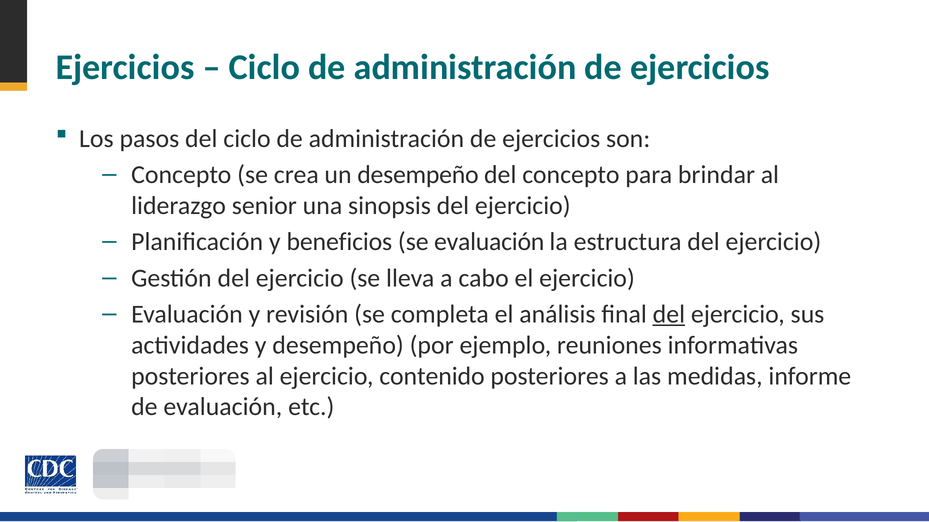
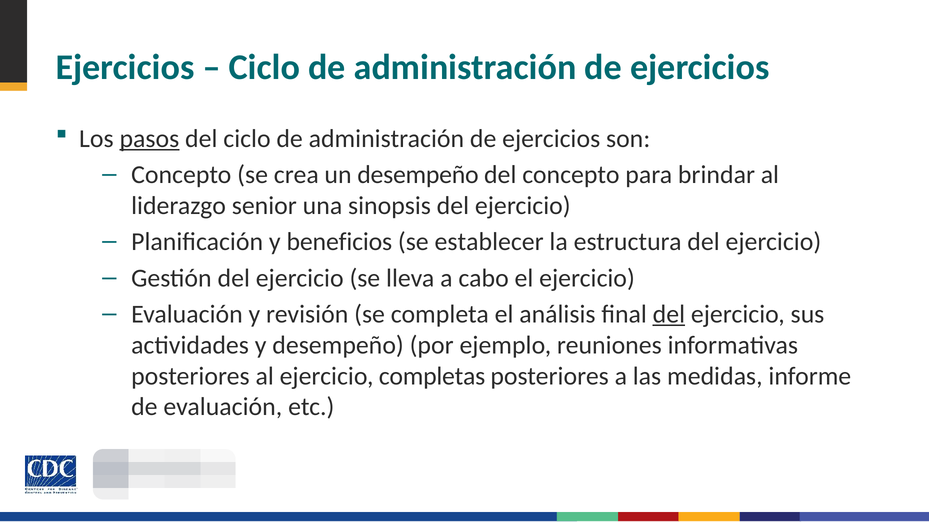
pasos underline: none -> present
se evaluación: evaluación -> establecer
contenido: contenido -> completas
